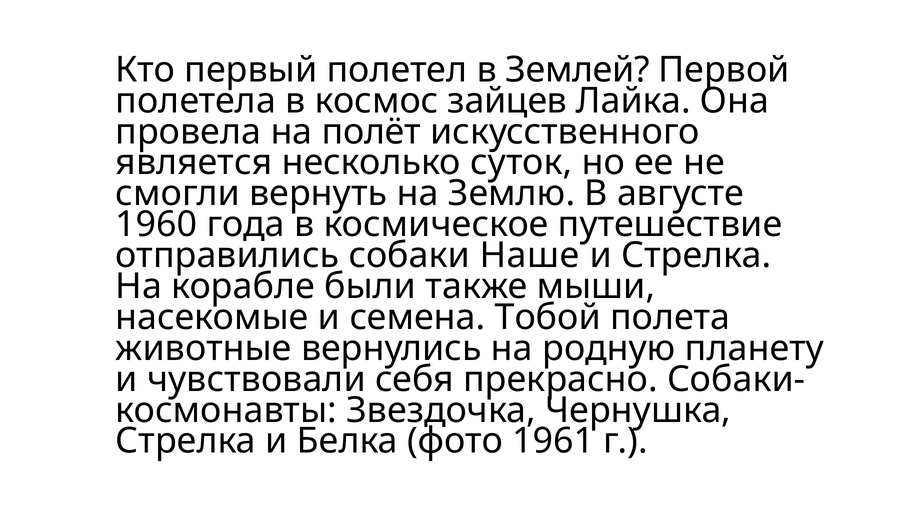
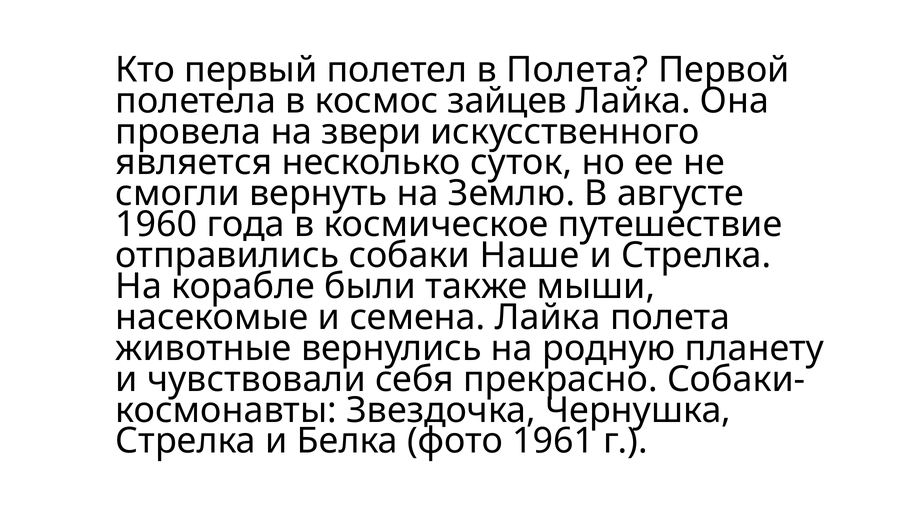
в Землей: Землей -> Полета
полёт: полёт -> звери
семена Тобой: Тобой -> Лайка
